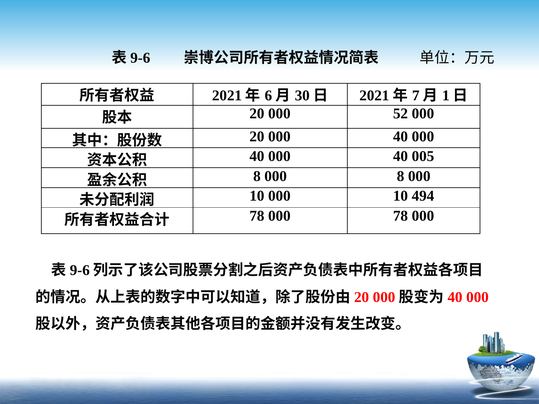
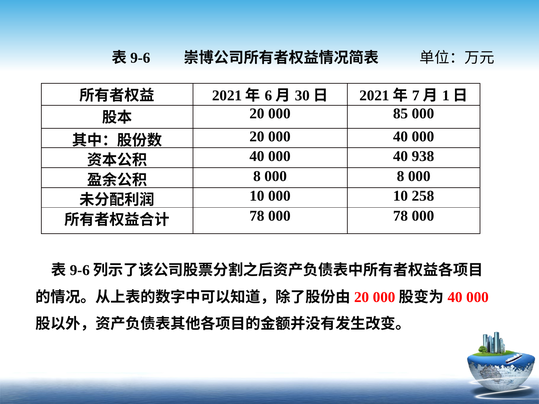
52: 52 -> 85
005: 005 -> 938
494: 494 -> 258
